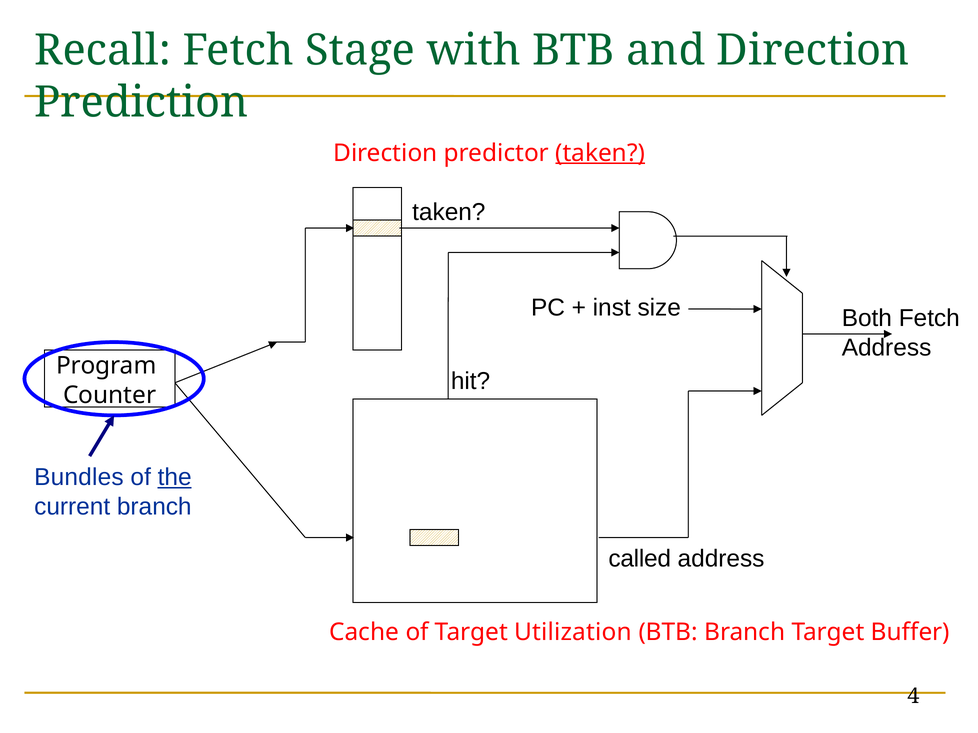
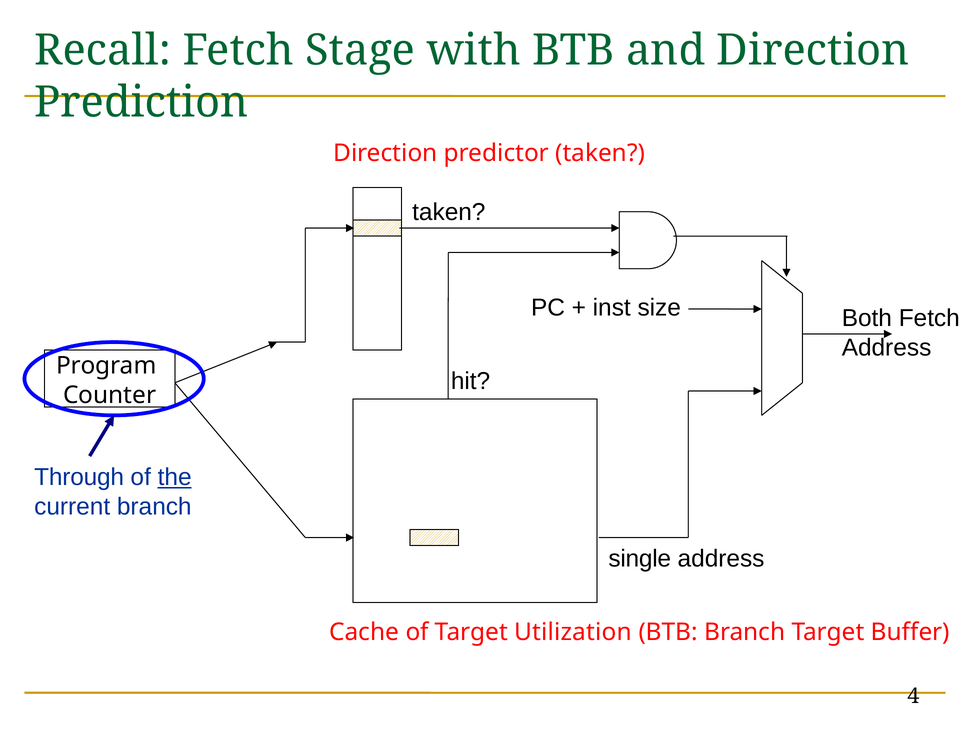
taken at (600, 153) underline: present -> none
Bundles: Bundles -> Through
called: called -> single
